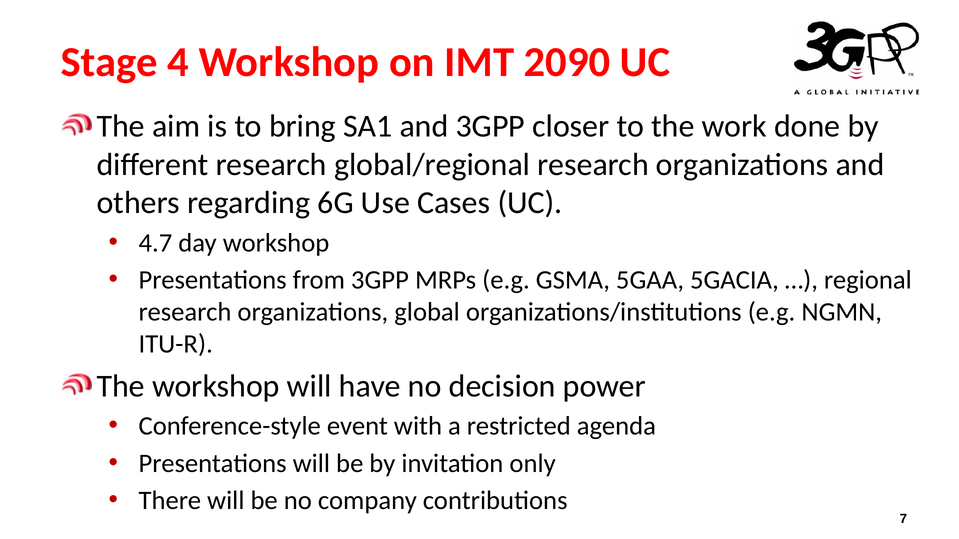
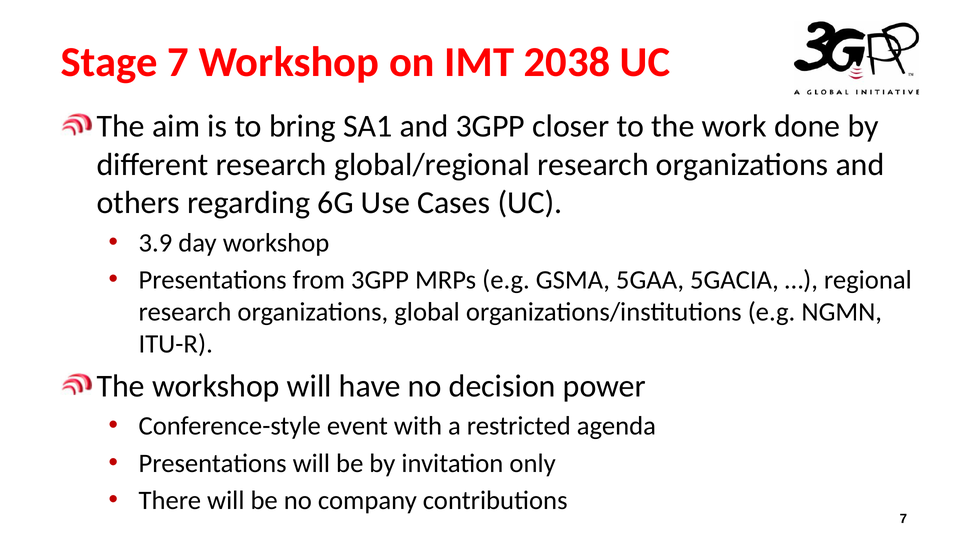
Stage 4: 4 -> 7
2090: 2090 -> 2038
4.7: 4.7 -> 3.9
